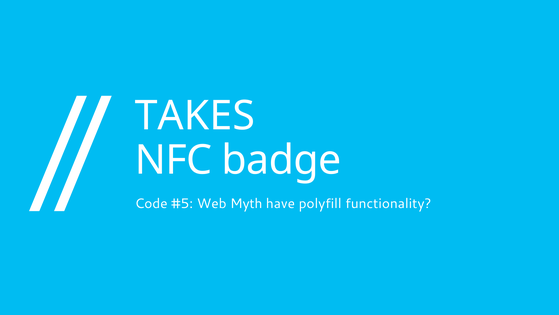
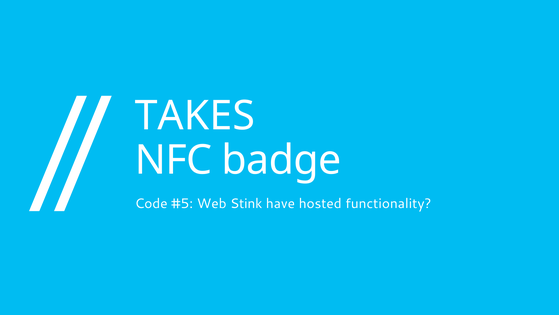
Myth: Myth -> Stink
polyfill: polyfill -> hosted
